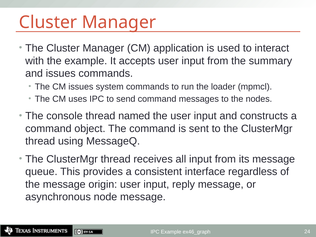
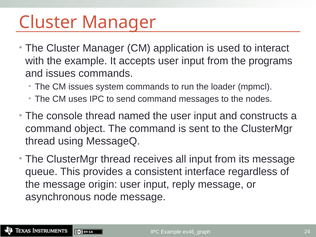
summary: summary -> programs
